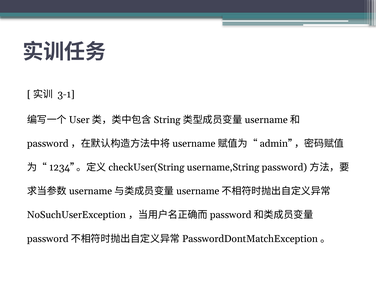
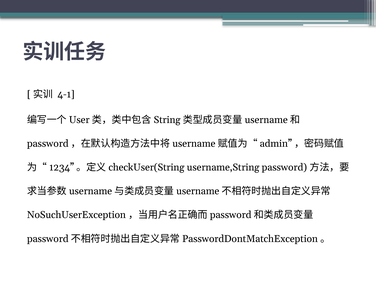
3-1: 3-1 -> 4-1
